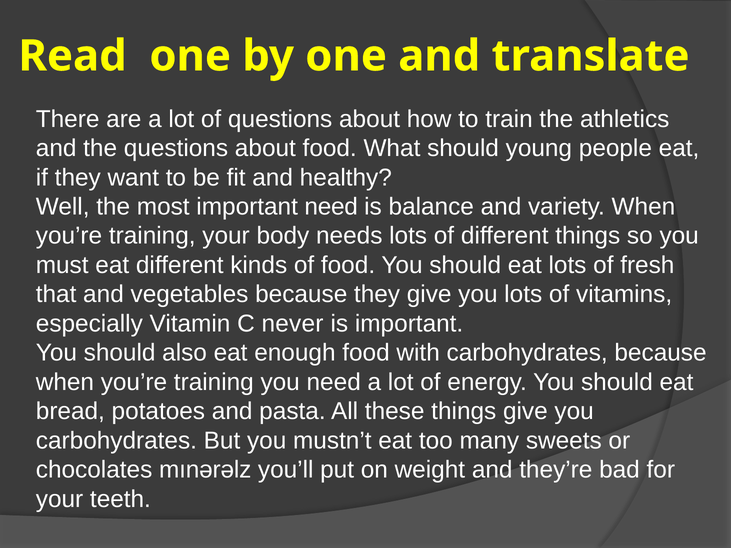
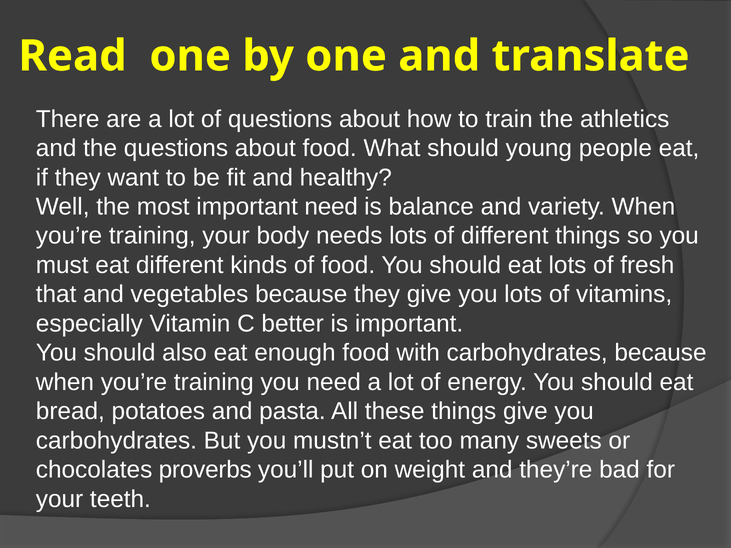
never: never -> better
mınərəlz: mınərəlz -> proverbs
